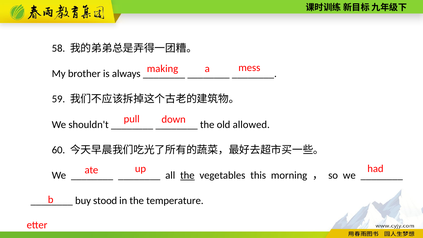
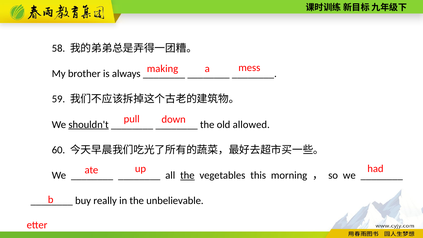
shouldn't underline: none -> present
stood: stood -> really
temperature: temperature -> unbelievable
